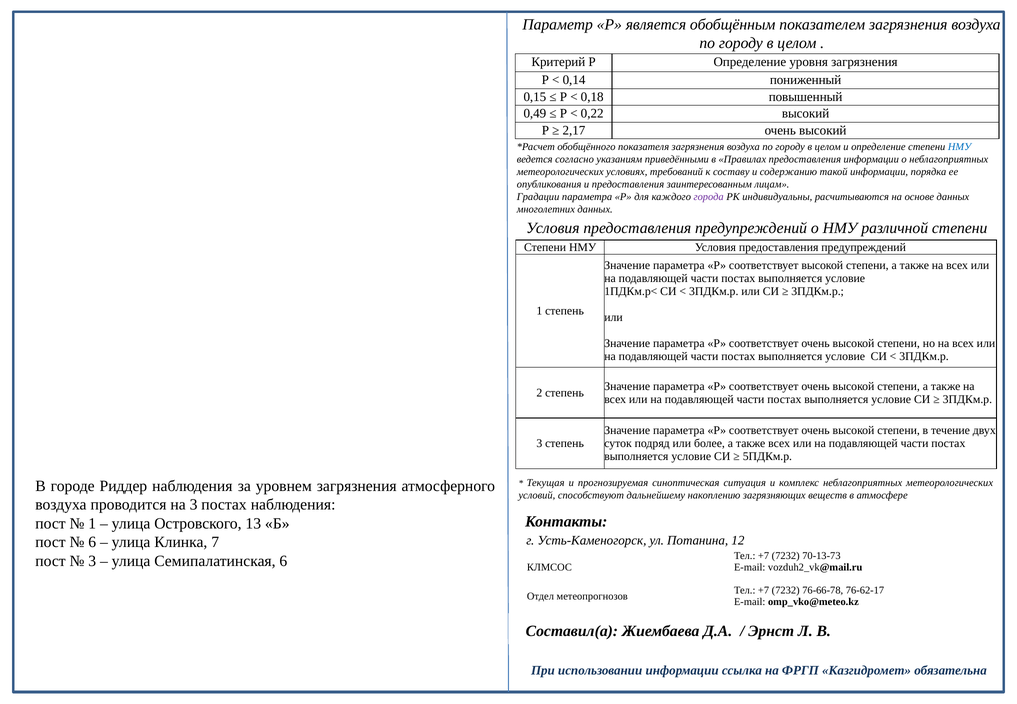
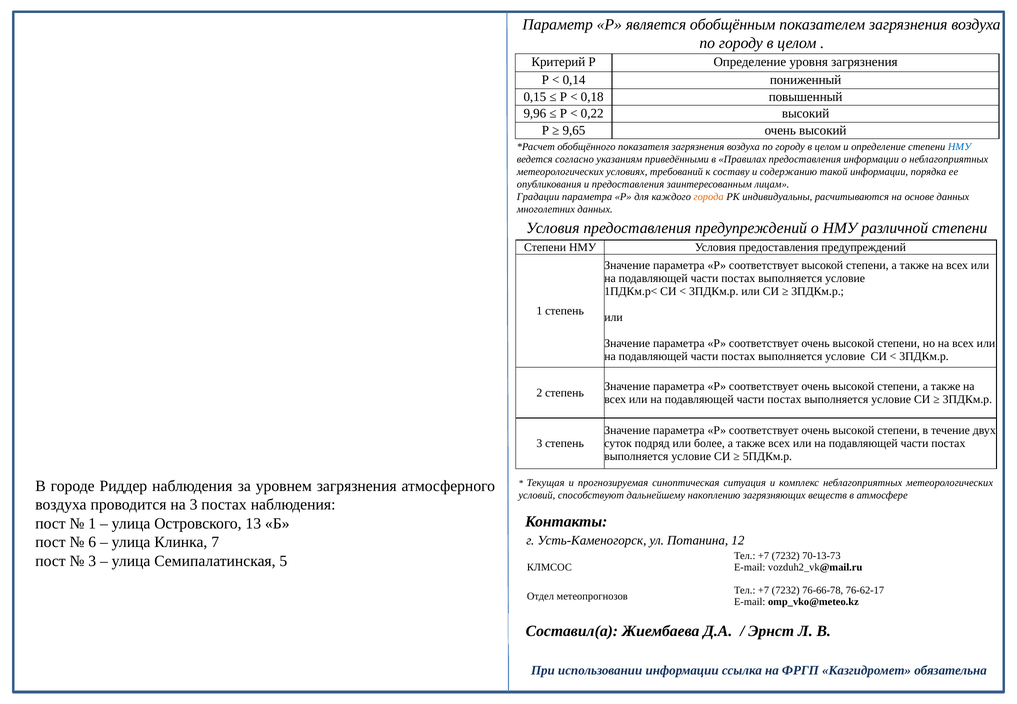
0,49: 0,49 -> 9,96
2,17: 2,17 -> 9,65
города colour: purple -> orange
Семипалатинская 6: 6 -> 5
